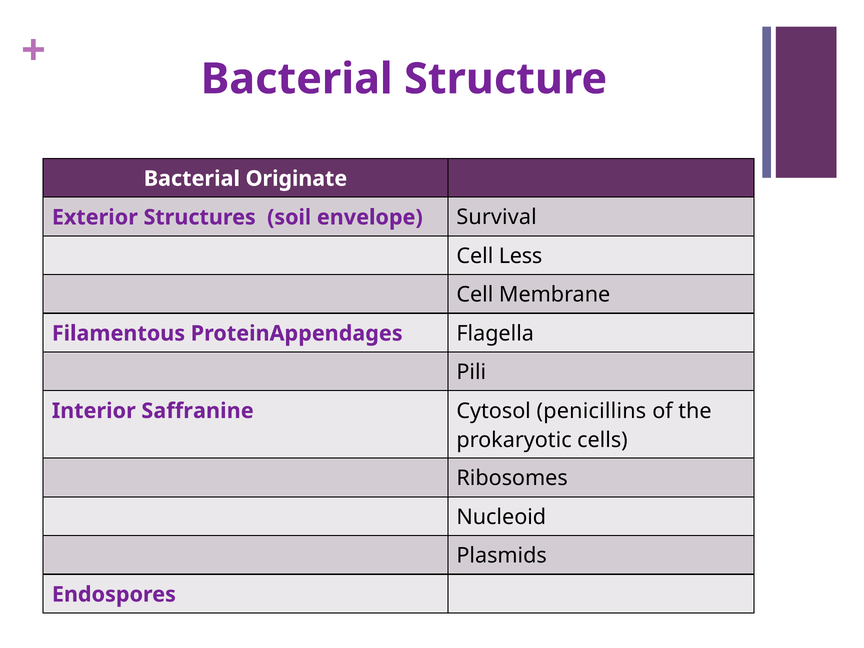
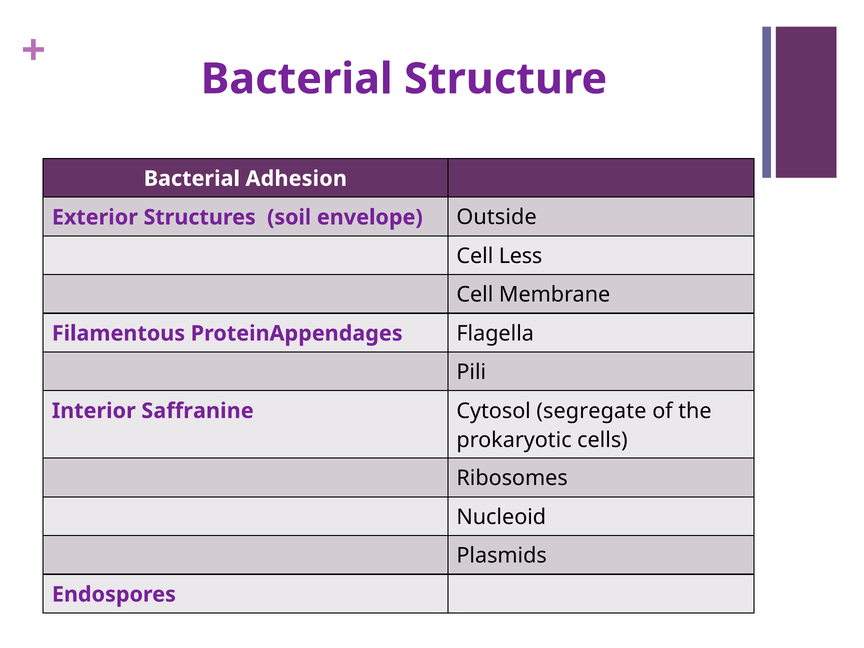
Originate: Originate -> Adhesion
Survival: Survival -> Outside
penicillins: penicillins -> segregate
